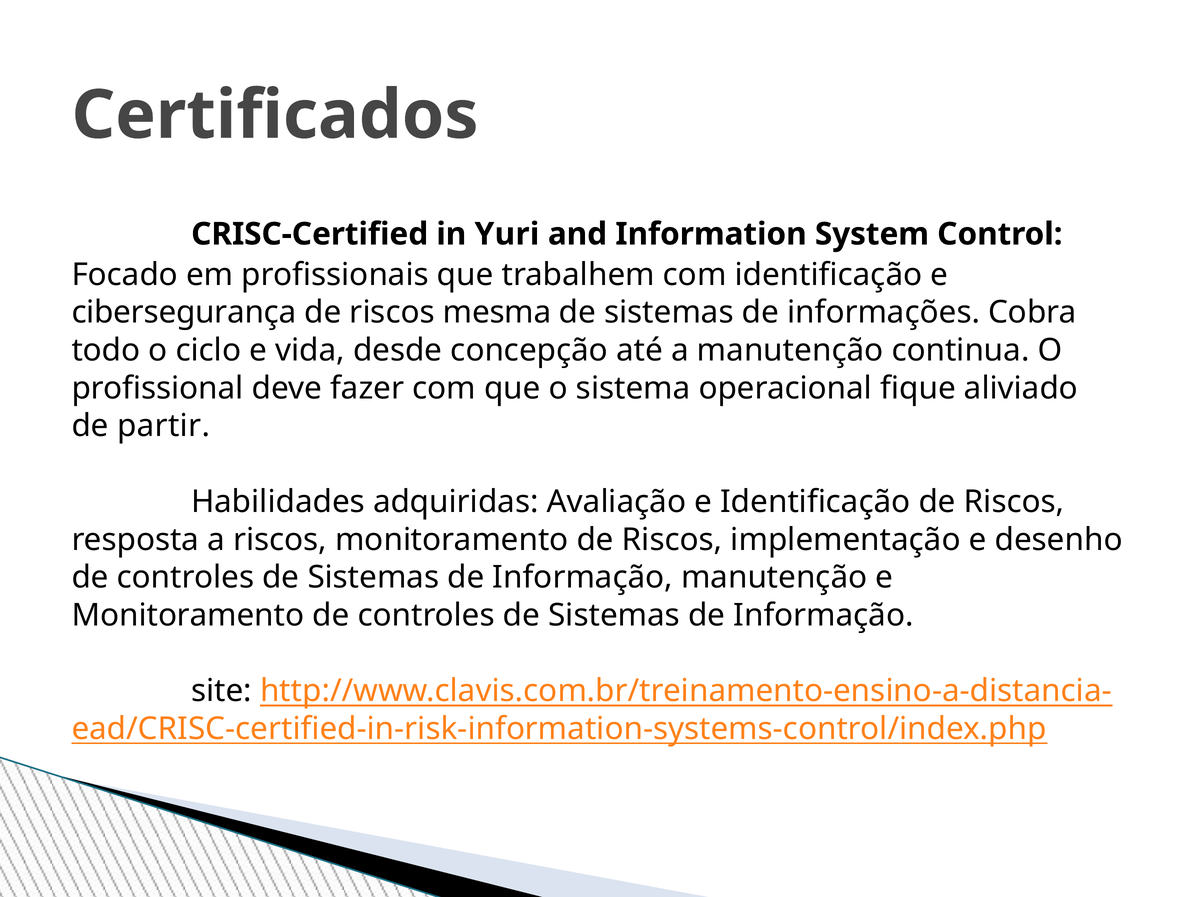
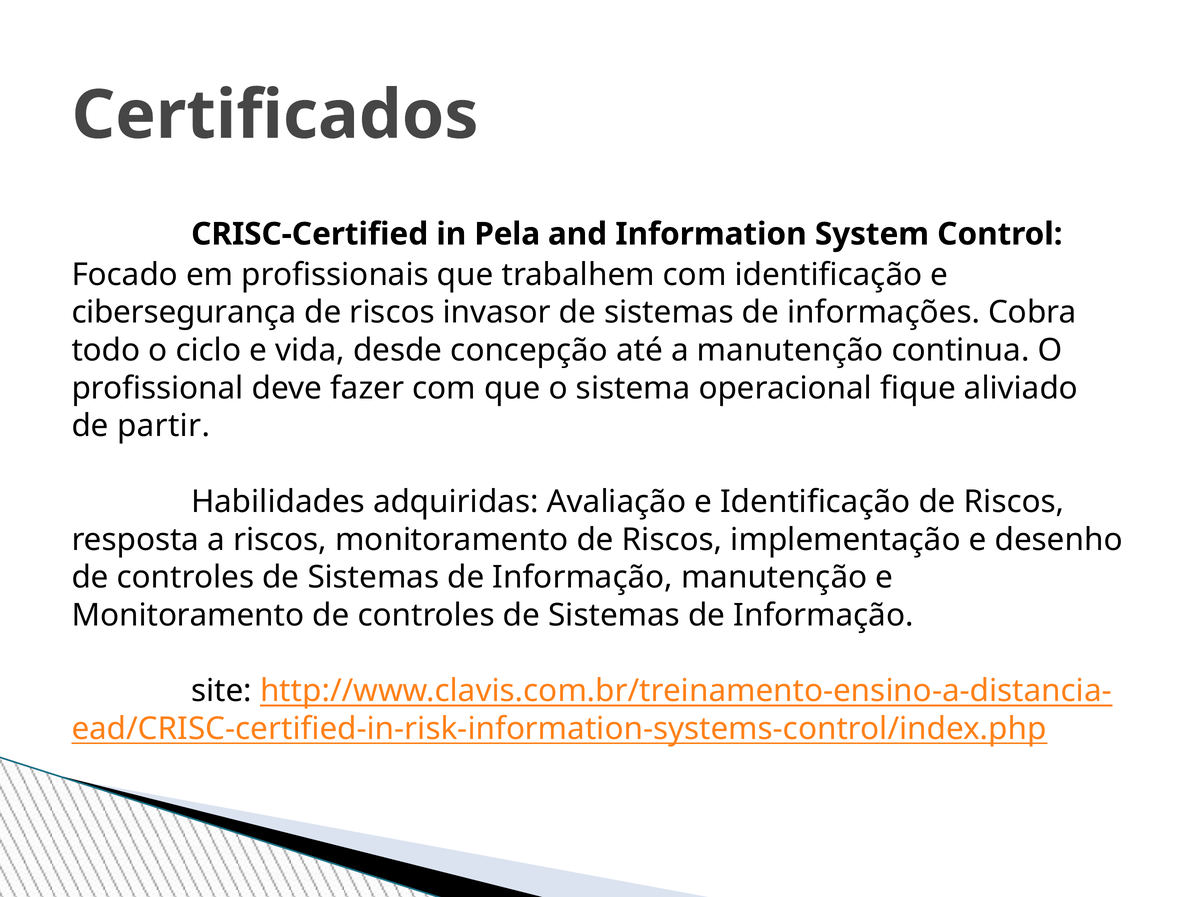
Yuri: Yuri -> Pela
mesma: mesma -> invasor
